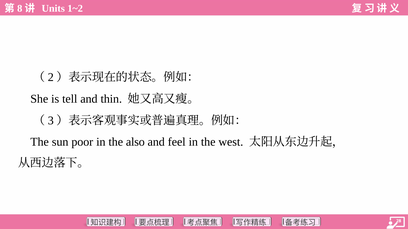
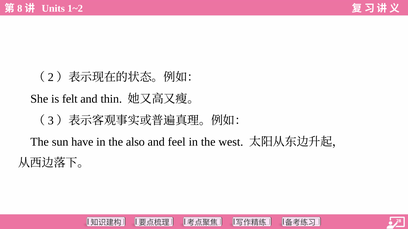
tell: tell -> felt
poor: poor -> have
